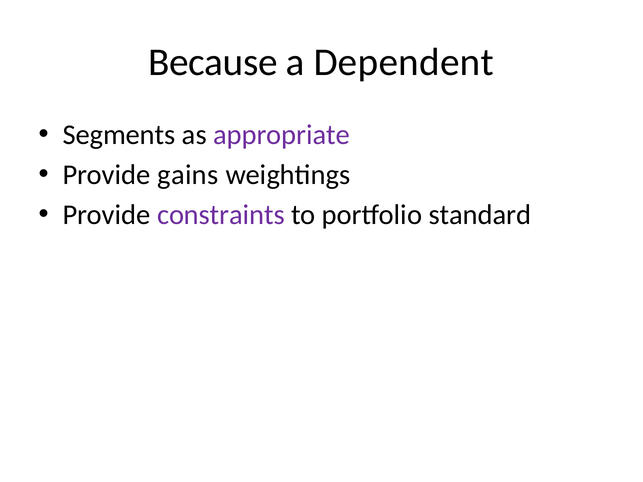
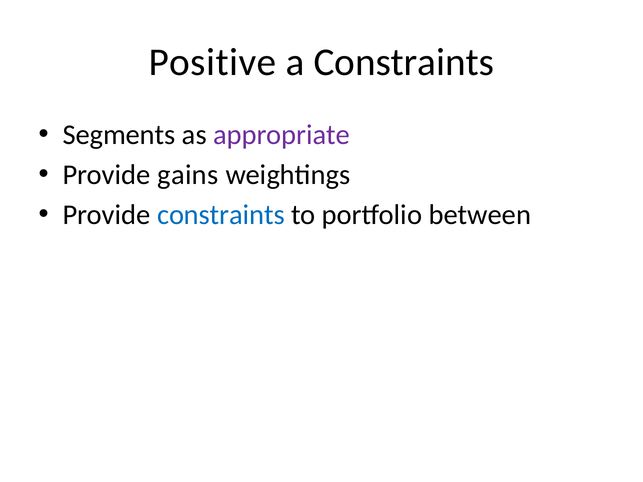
Because: Because -> Positive
a Dependent: Dependent -> Constraints
constraints at (221, 215) colour: purple -> blue
standard: standard -> between
